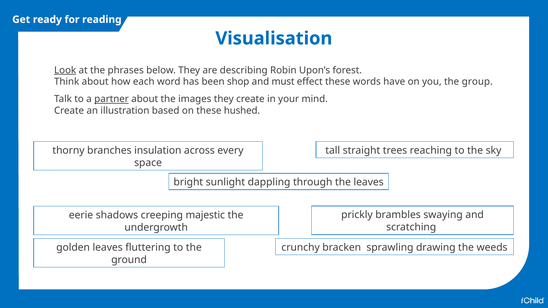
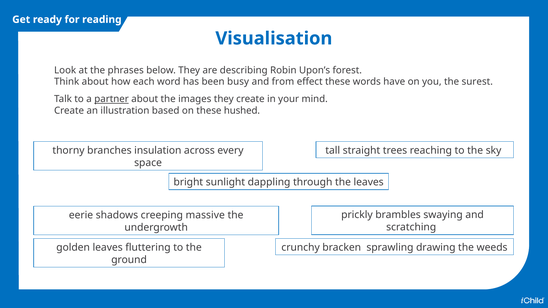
Look underline: present -> none
shop: shop -> busy
must: must -> from
group: group -> surest
majestic: majestic -> massive
